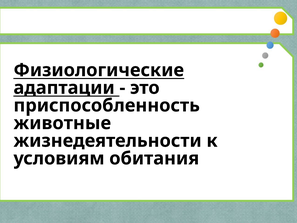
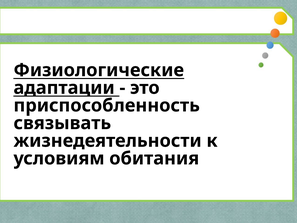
животные: животные -> связывать
